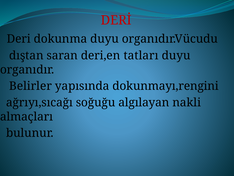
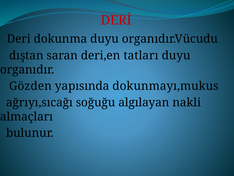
Belirler: Belirler -> Gözden
dokunmayı,rengini: dokunmayı,rengini -> dokunmayı,mukus
